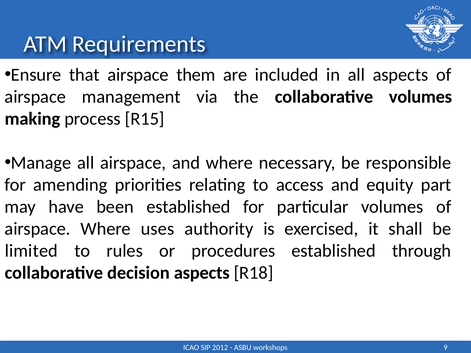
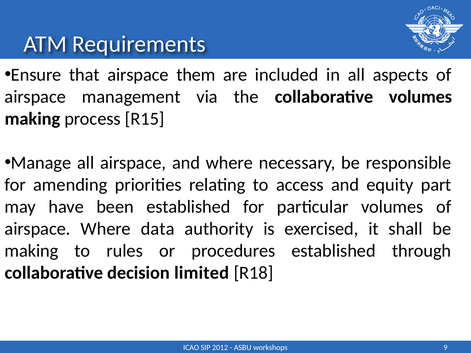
uses: uses -> data
limited at (31, 251): limited -> making
decision aspects: aspects -> limited
